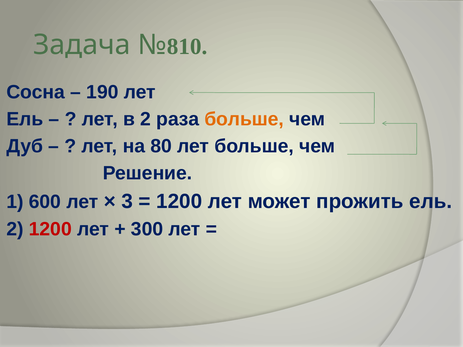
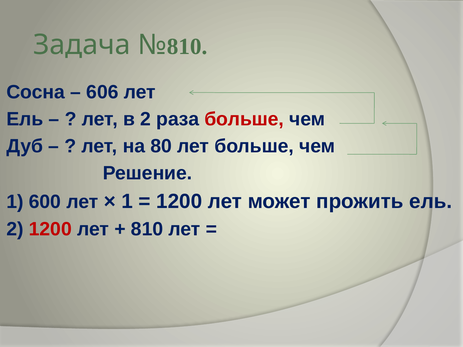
190: 190 -> 606
больше at (244, 119) colour: orange -> red
3 at (127, 202): 3 -> 1
300: 300 -> 810
